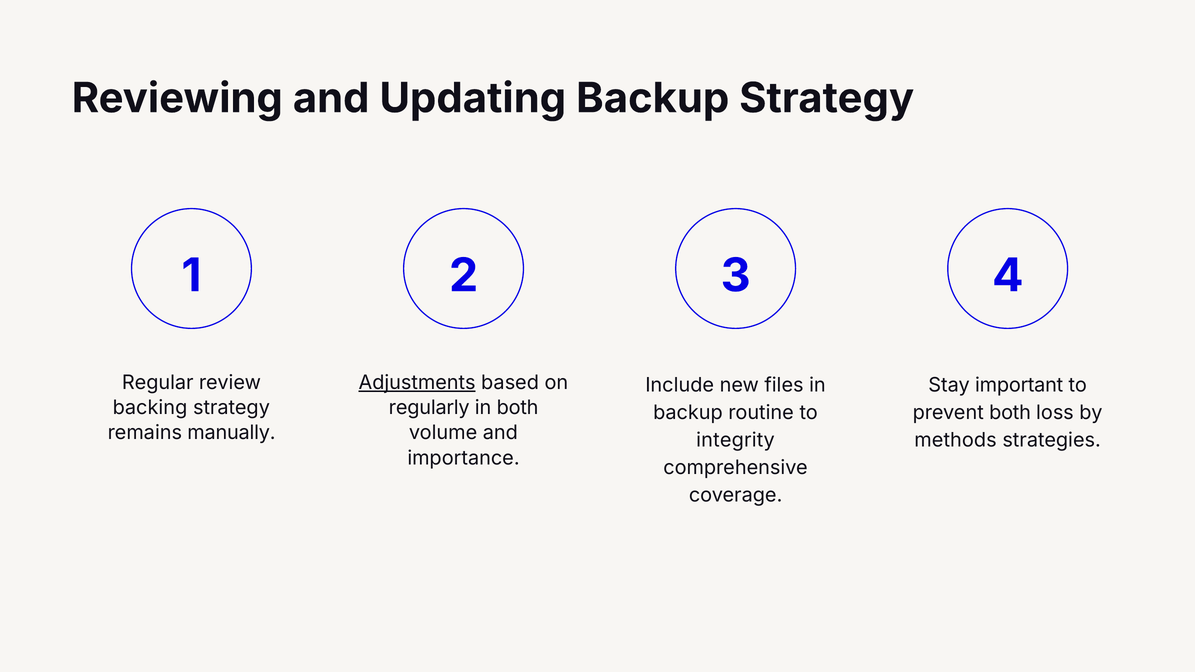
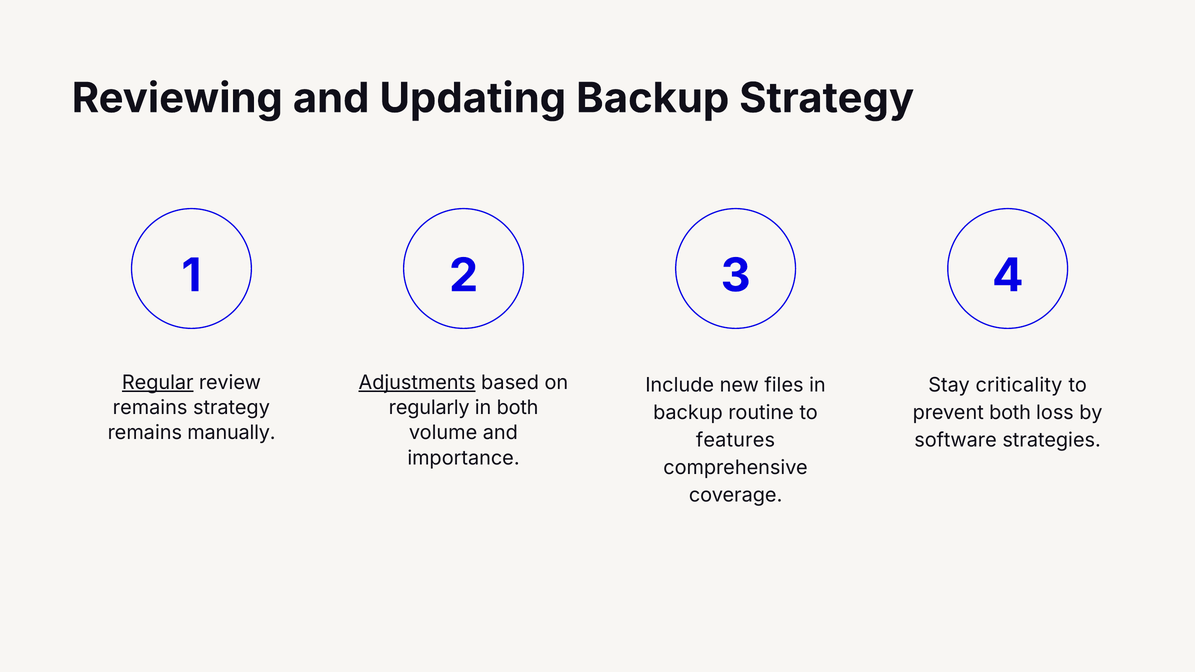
Regular underline: none -> present
important: important -> criticality
backing at (150, 408): backing -> remains
integrity: integrity -> features
methods: methods -> software
